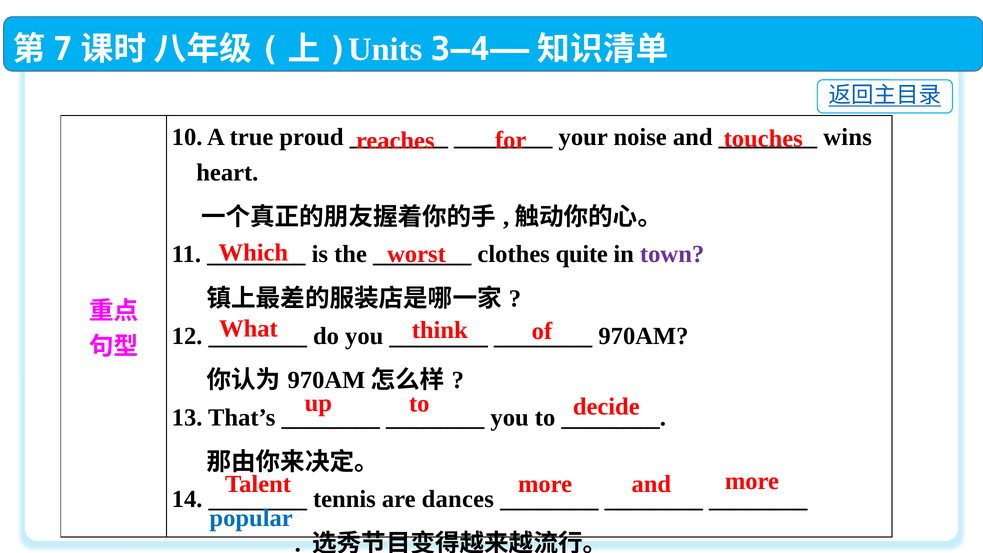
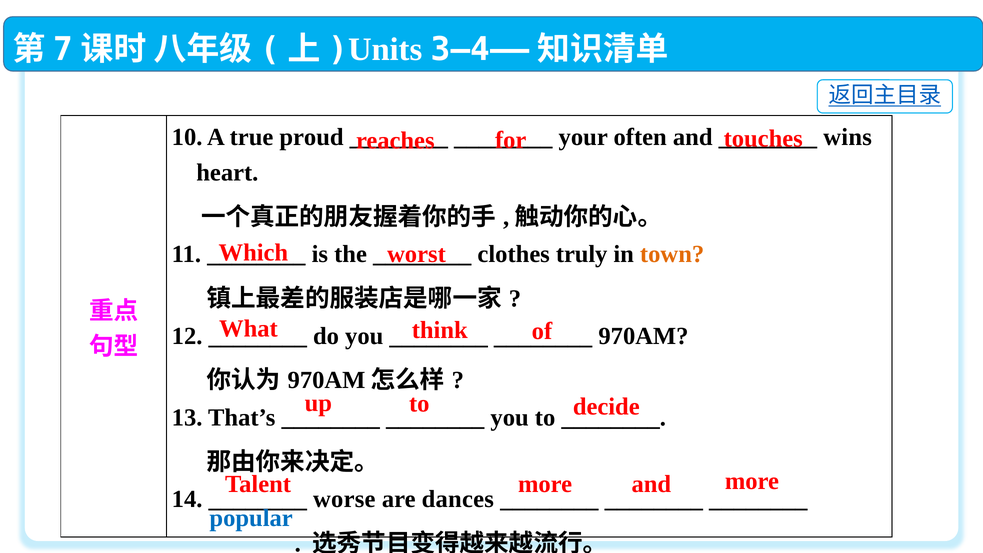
noise: noise -> often
quite: quite -> truly
town colour: purple -> orange
tennis: tennis -> worse
